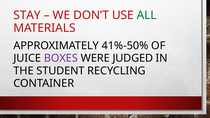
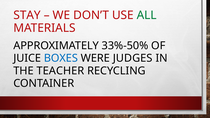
41%-50%: 41%-50% -> 33%-50%
BOXES colour: purple -> blue
JUDGED: JUDGED -> JUDGES
STUDENT: STUDENT -> TEACHER
